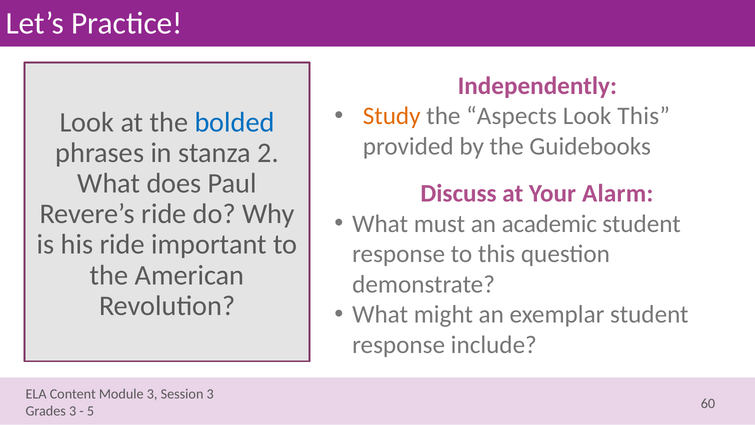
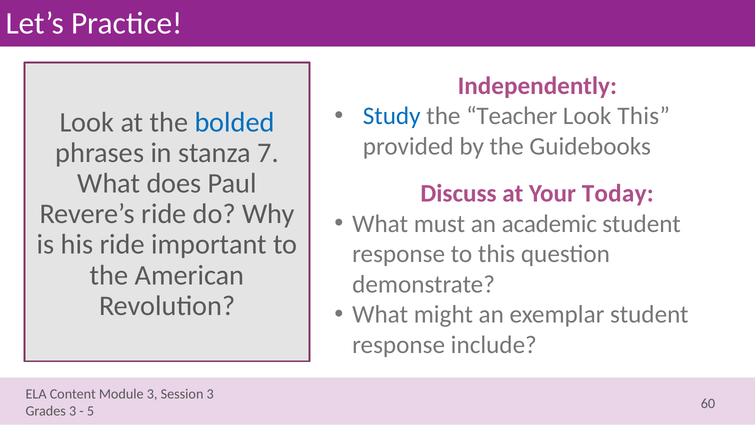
Study colour: orange -> blue
Aspects: Aspects -> Teacher
2: 2 -> 7
Alarm: Alarm -> Today
